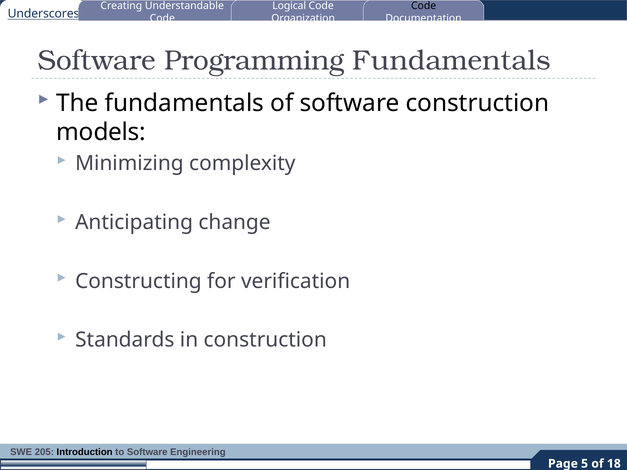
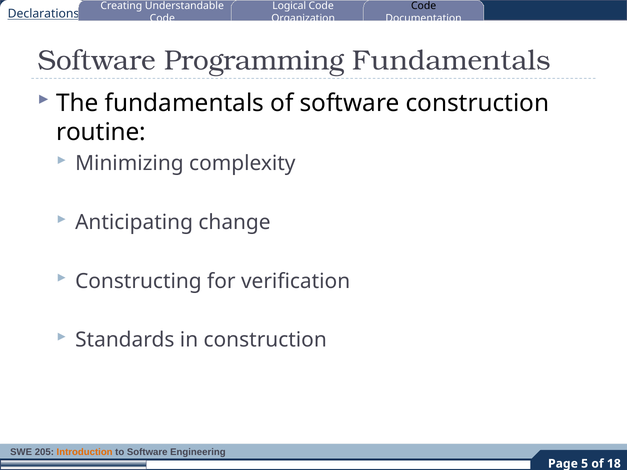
Underscores: Underscores -> Declarations
models: models -> routine
Introduction colour: black -> orange
